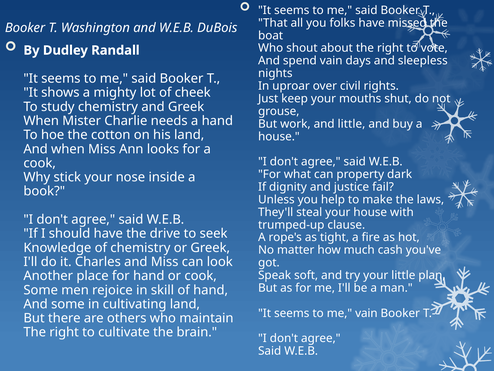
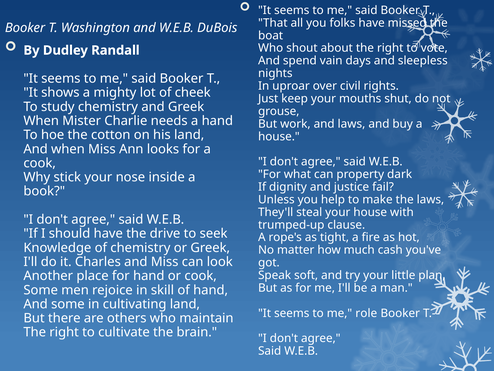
and little: little -> laws
me vain: vain -> role
